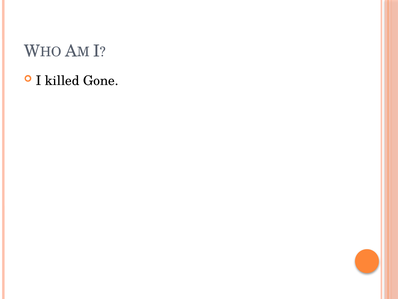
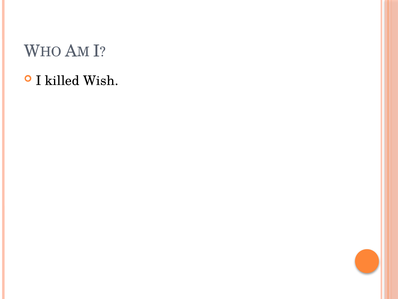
Gone: Gone -> Wish
